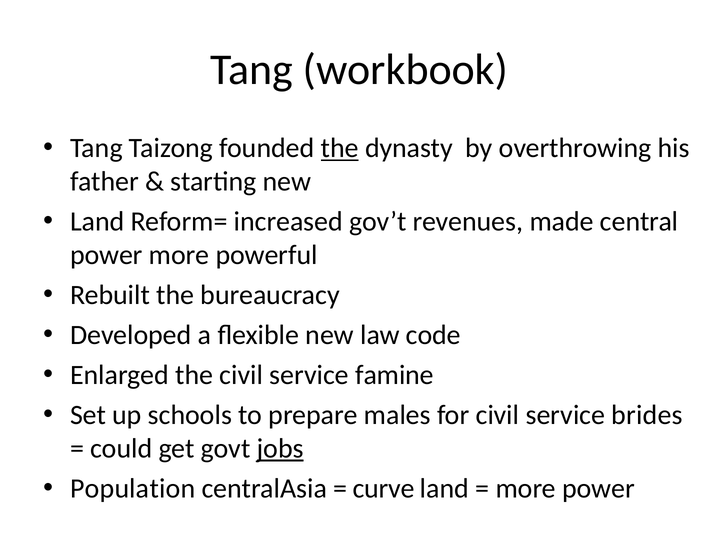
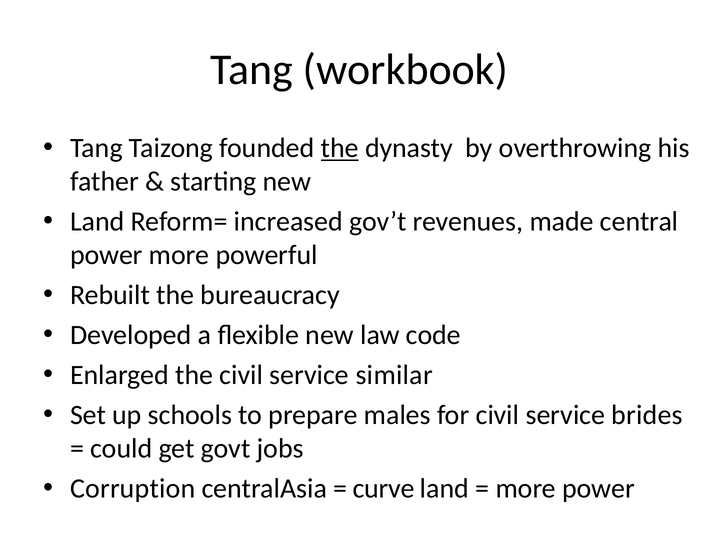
famine: famine -> similar
jobs underline: present -> none
Population: Population -> Corruption
